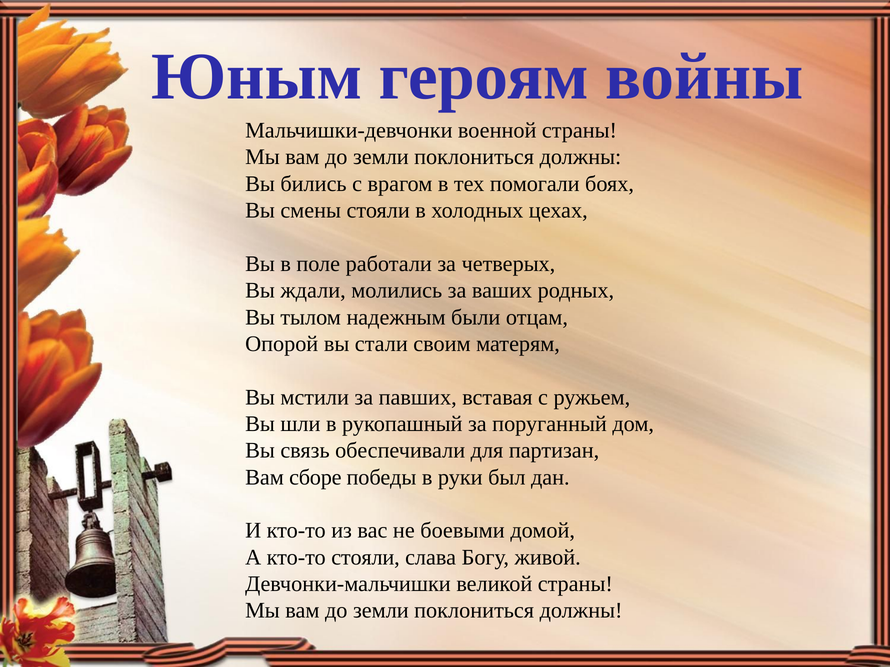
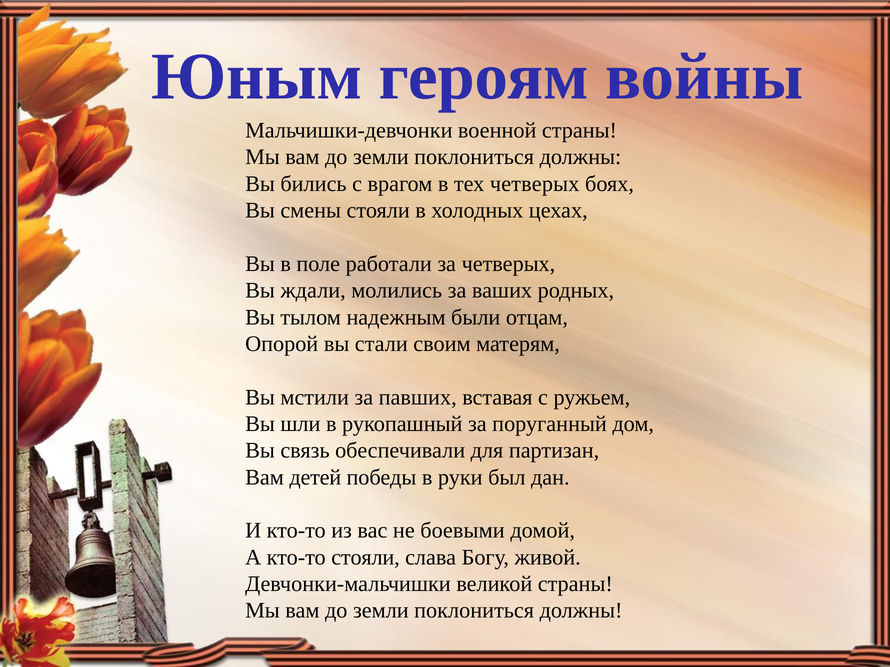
тех помогали: помогали -> четверых
сборе: сборе -> детей
